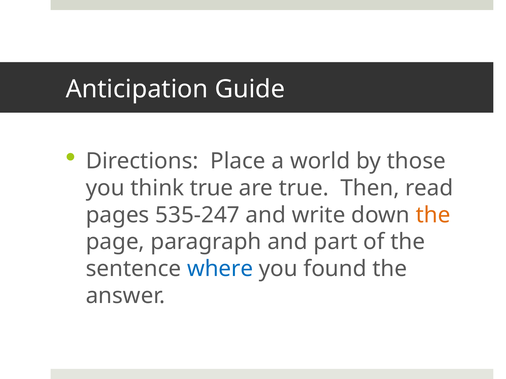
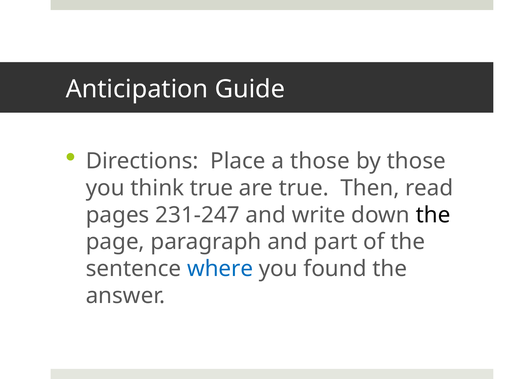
a world: world -> those
535-247: 535-247 -> 231-247
the at (433, 215) colour: orange -> black
